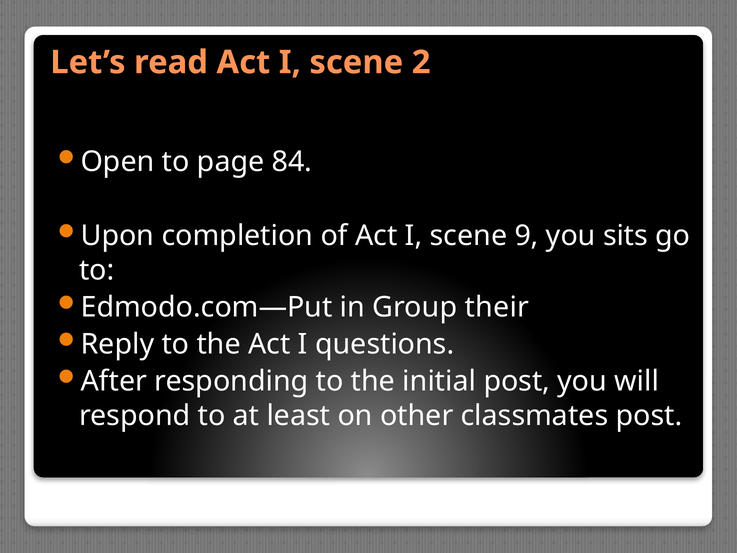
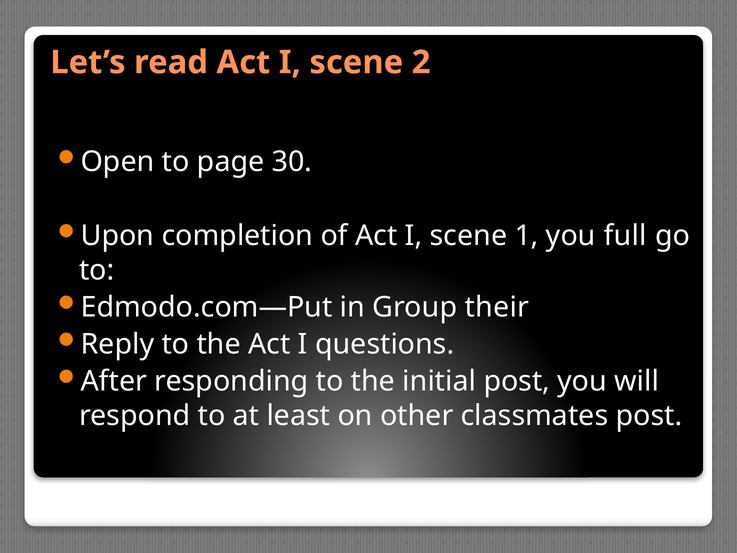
84: 84 -> 30
9: 9 -> 1
sits: sits -> full
